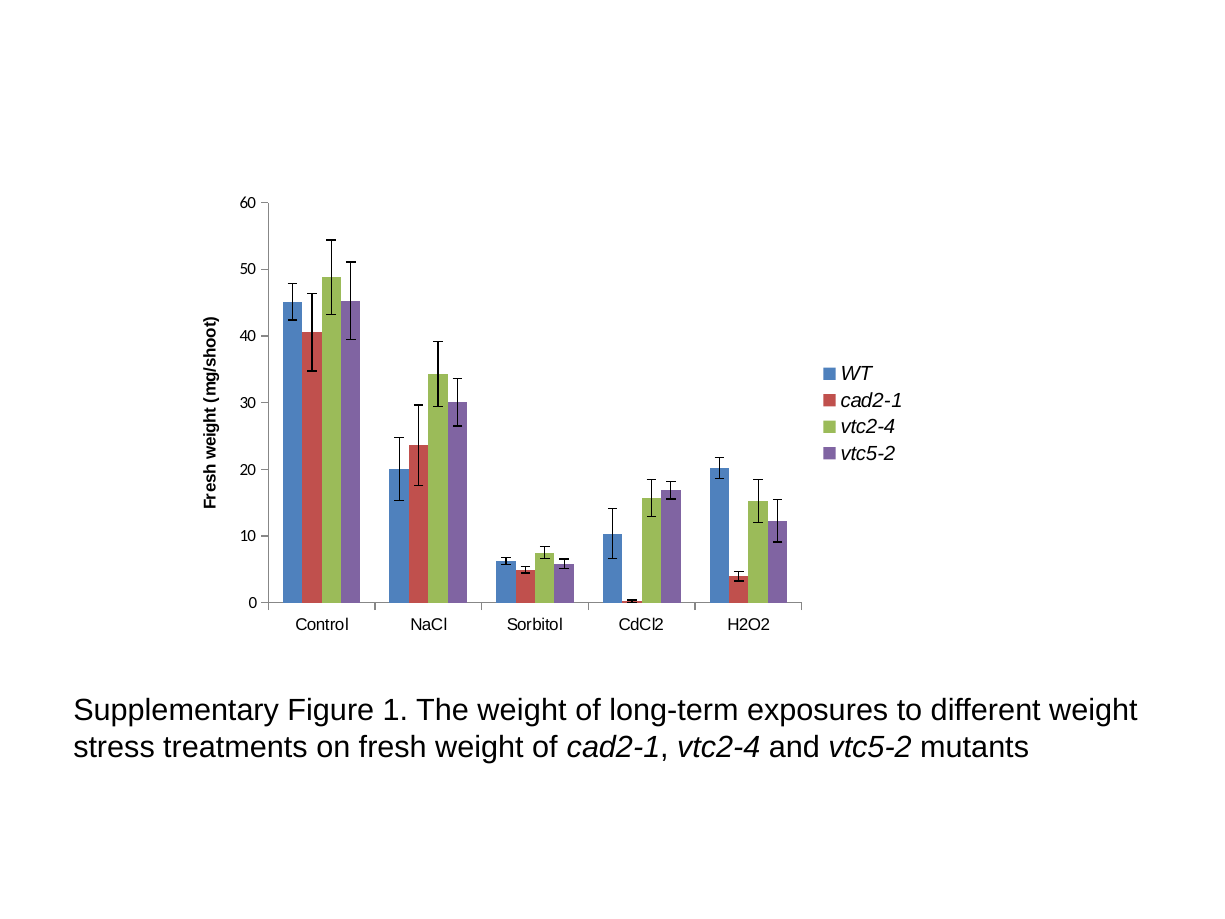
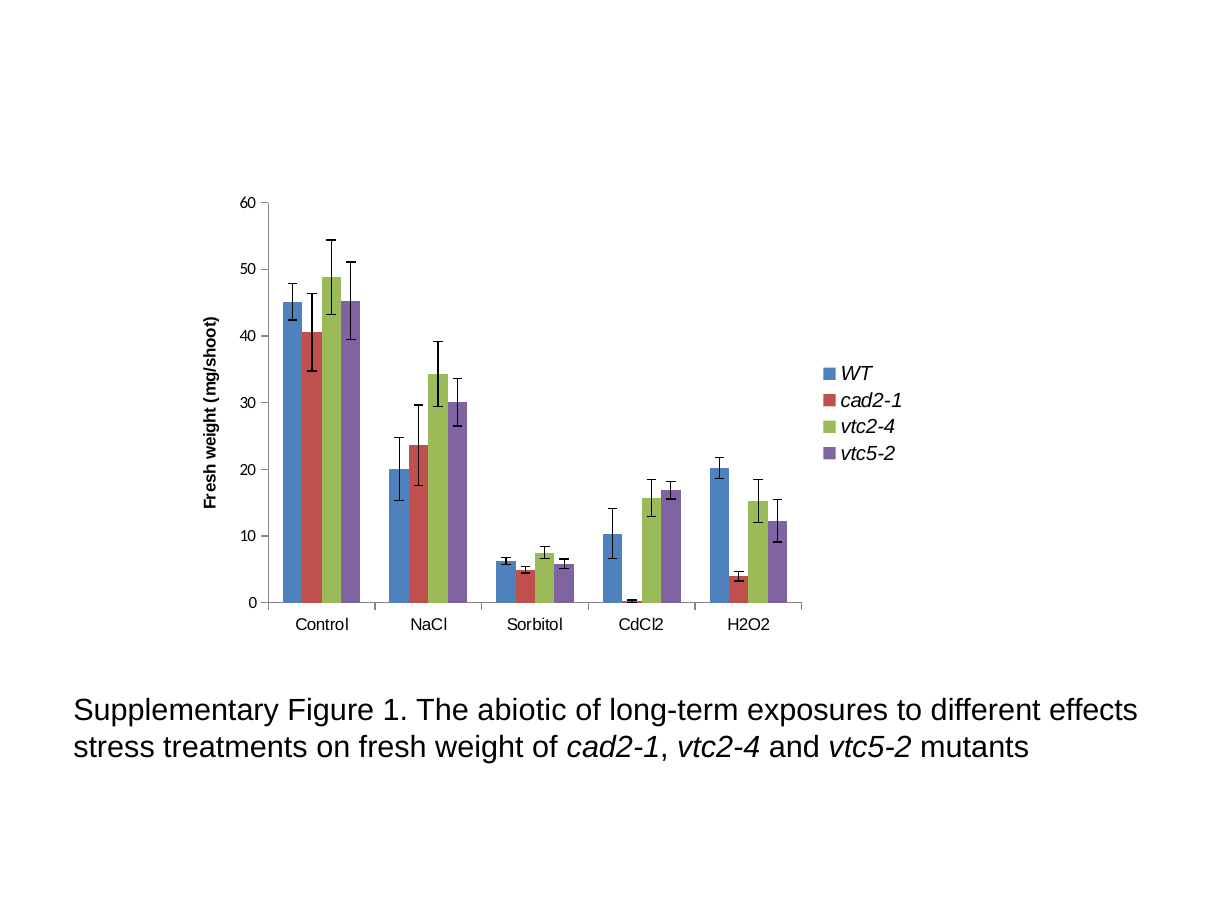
The weight: weight -> abiotic
different weight: weight -> effects
